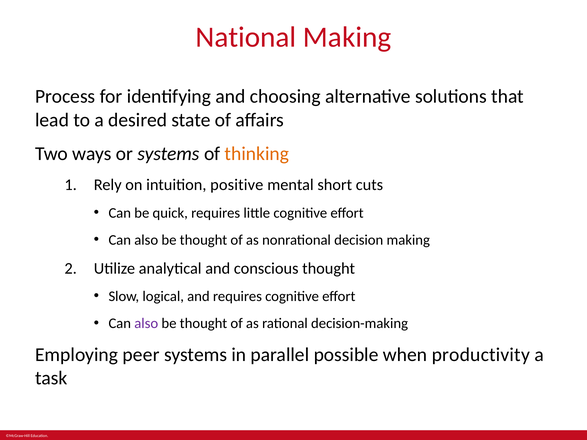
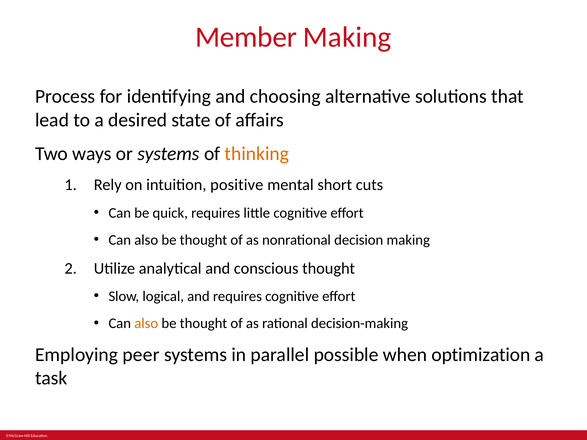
National: National -> Member
also at (146, 323) colour: purple -> orange
productivity: productivity -> optimization
